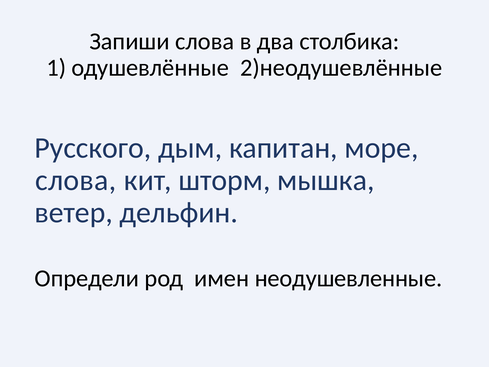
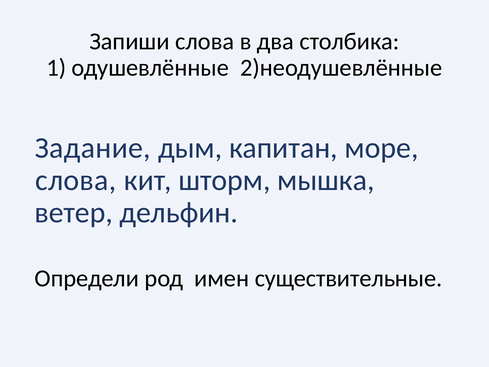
Русского: Русского -> Задание
неодушевленные: неодушевленные -> существительные
